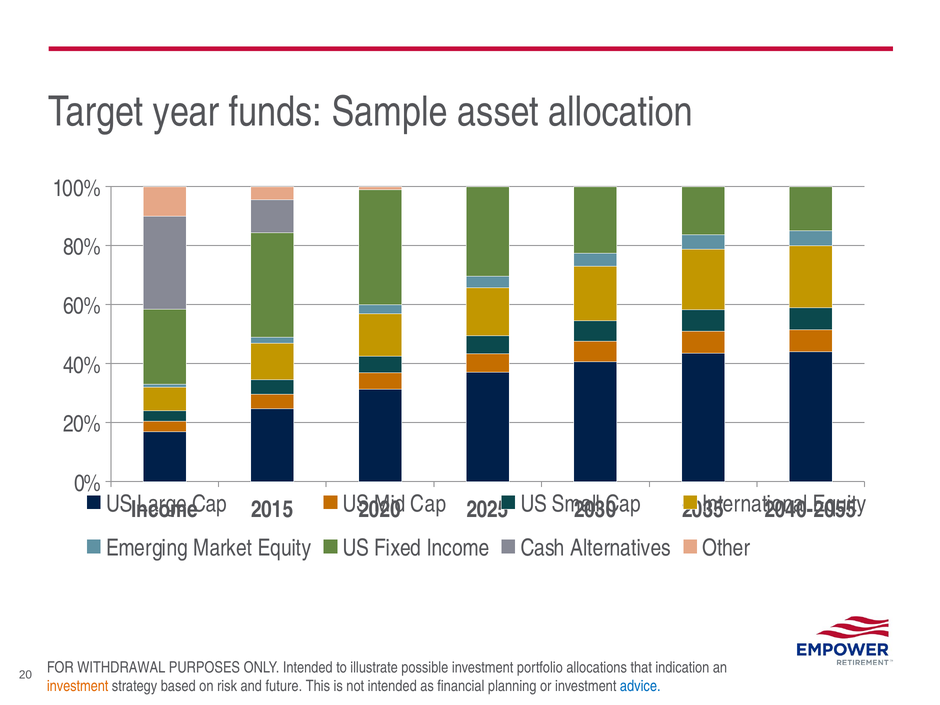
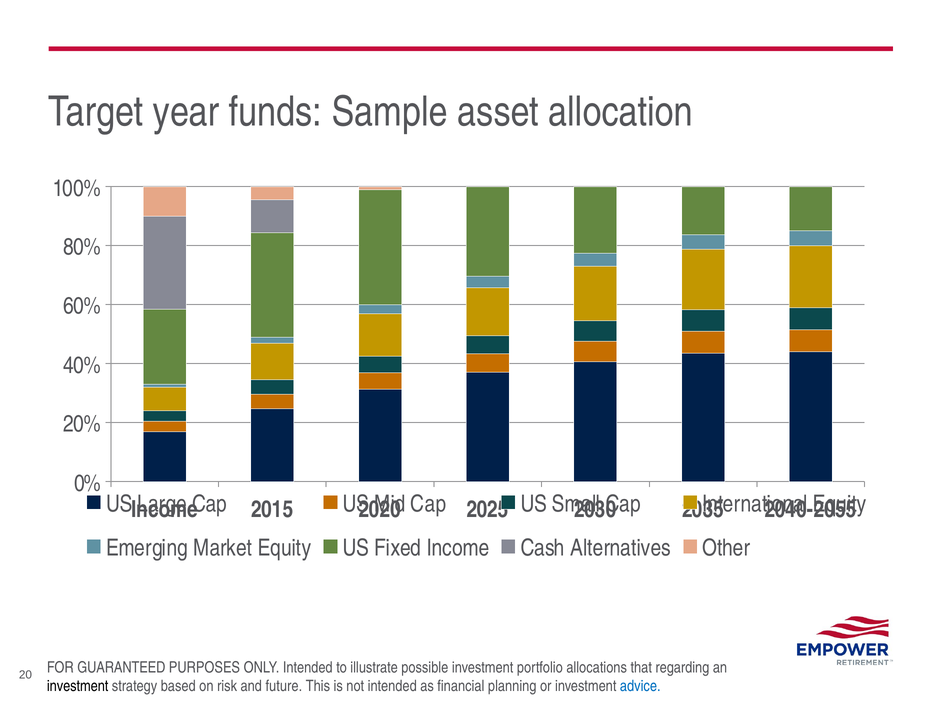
WITHDRAWAL: WITHDRAWAL -> GUARANTEED
indication: indication -> regarding
investment at (78, 686) colour: orange -> black
